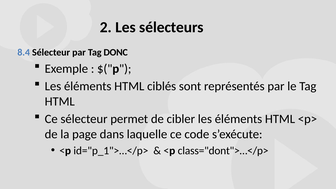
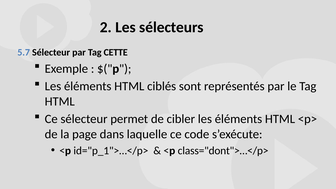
8.4: 8.4 -> 5.7
DONC: DONC -> CETTE
